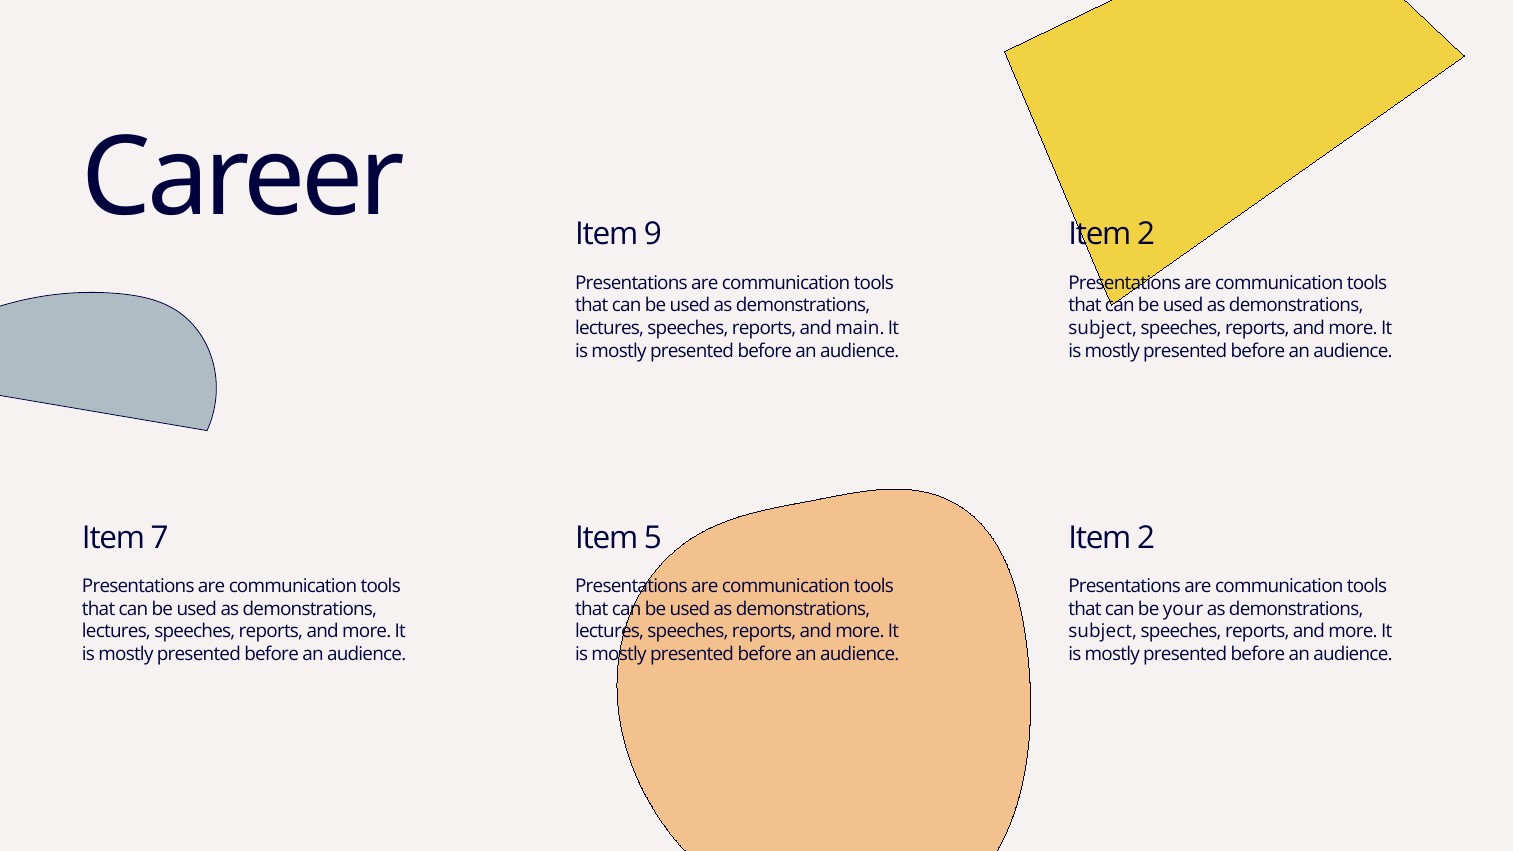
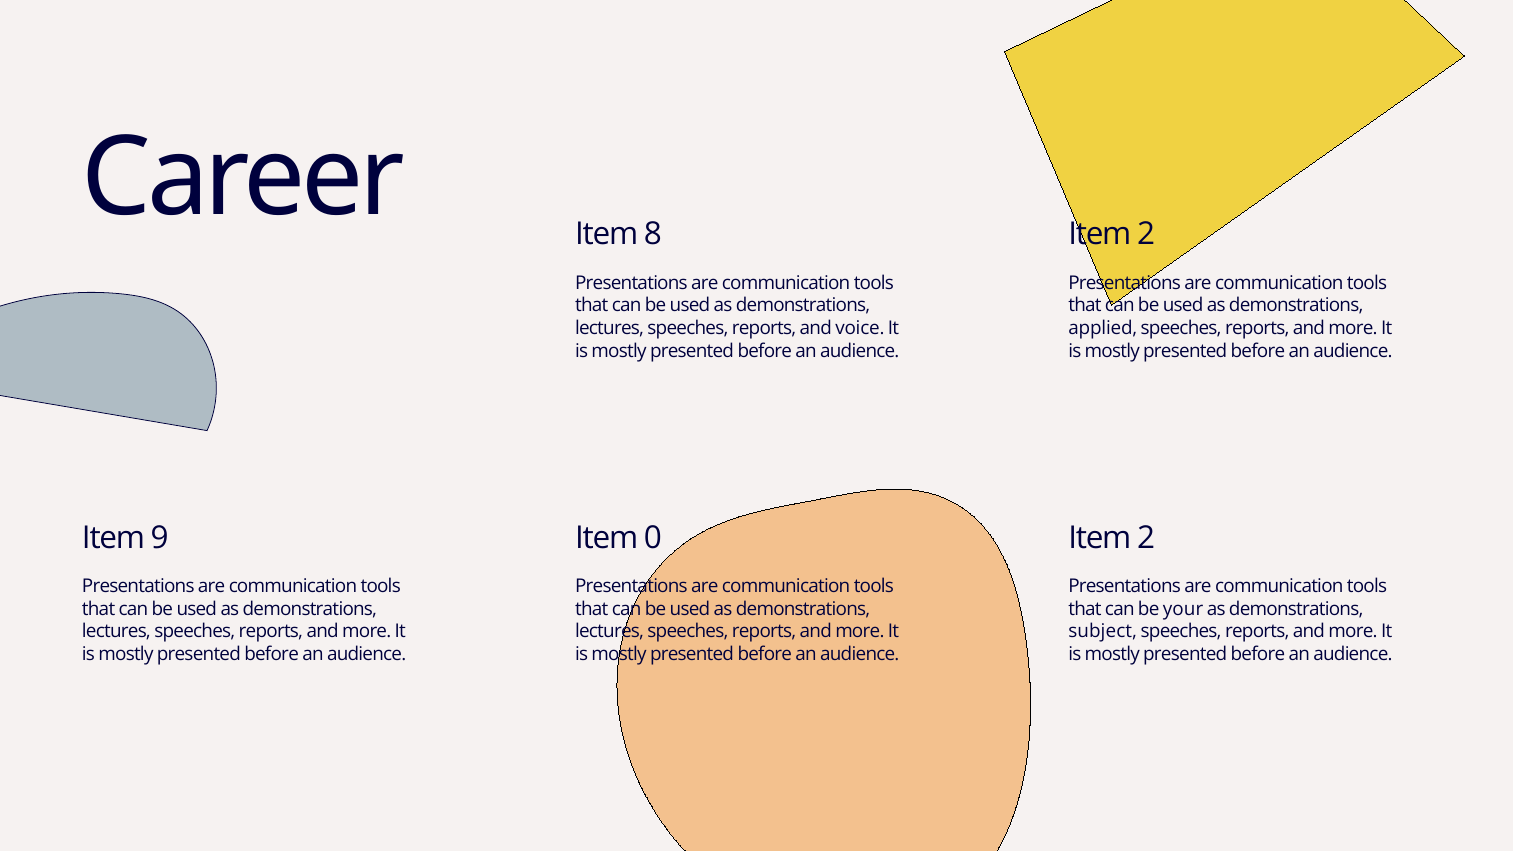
9: 9 -> 8
main: main -> voice
subject at (1103, 328): subject -> applied
7: 7 -> 9
5: 5 -> 0
